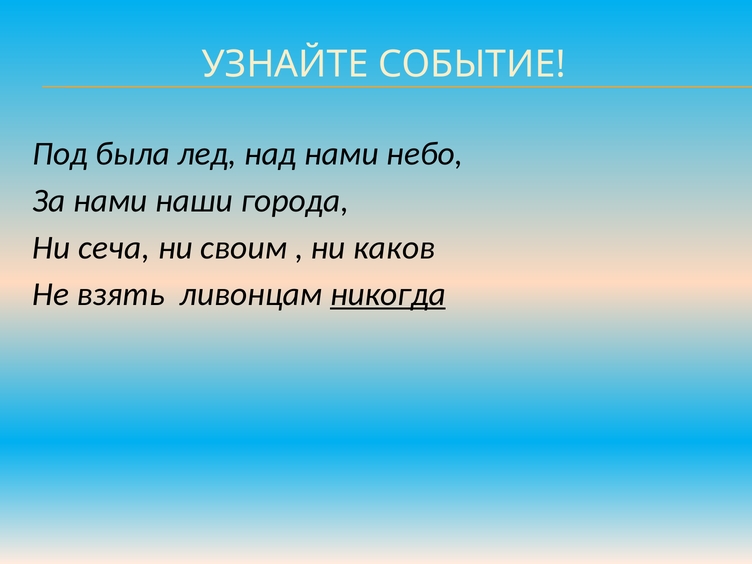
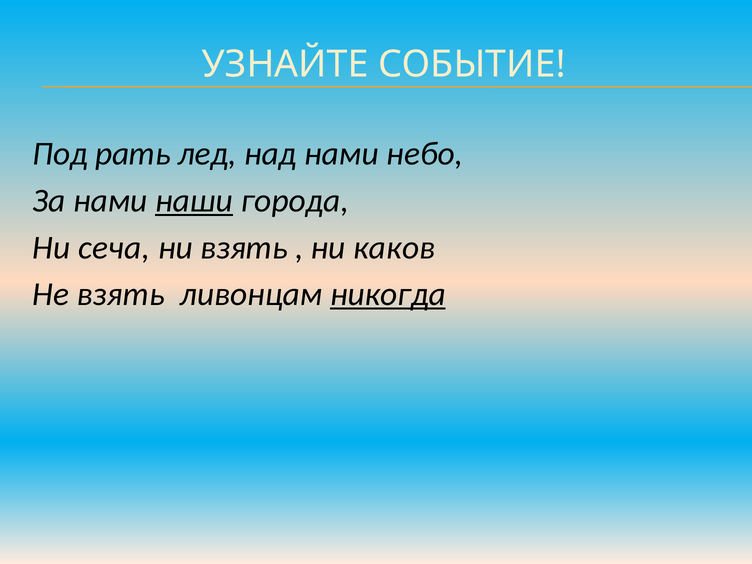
была: была -> рать
наши underline: none -> present
ни своим: своим -> взять
